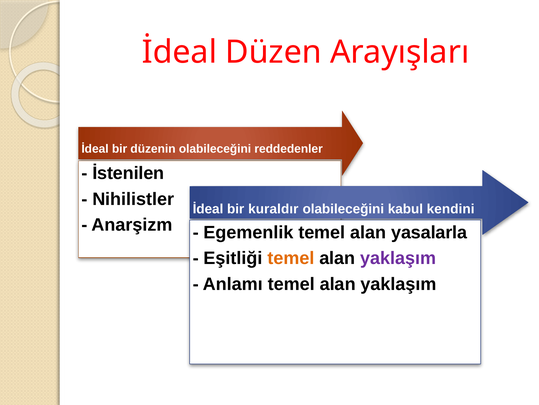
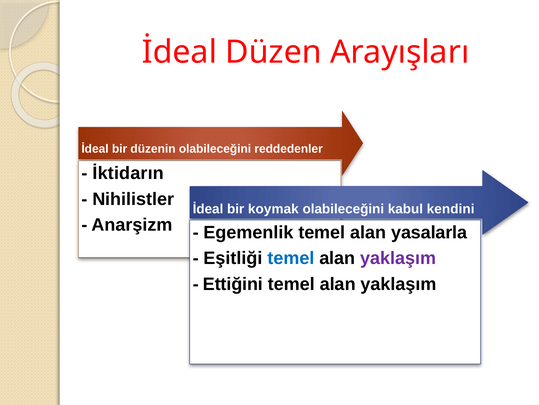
İstenilen: İstenilen -> İktidarın
kuraldır: kuraldır -> koymak
temel at (291, 258) colour: orange -> blue
Anlamı: Anlamı -> Ettiğini
